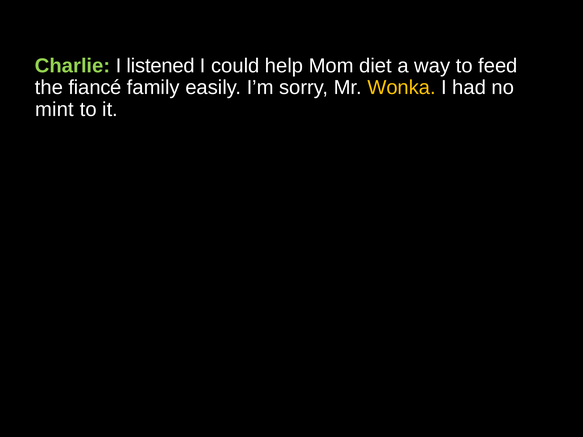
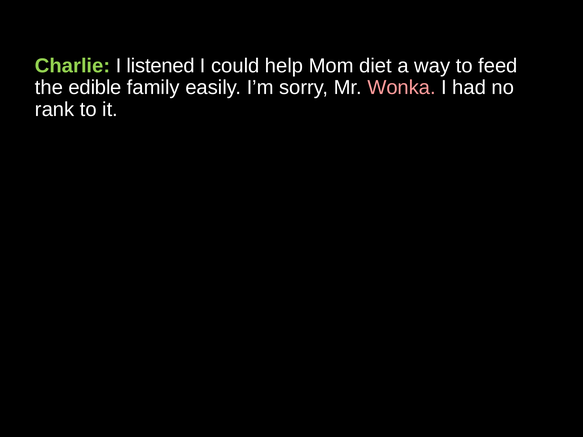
fiancé: fiancé -> edible
Wonka colour: yellow -> pink
mint: mint -> rank
